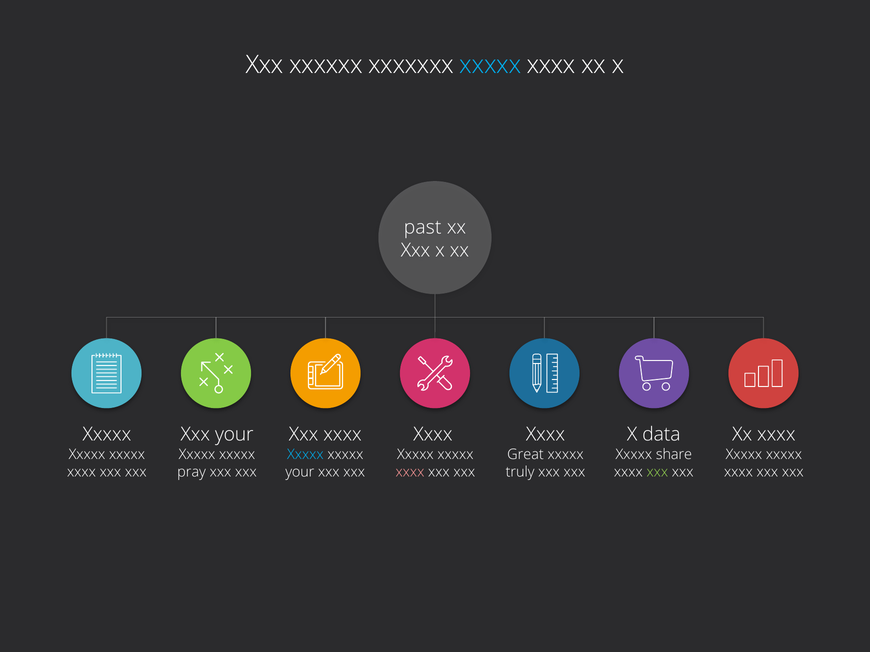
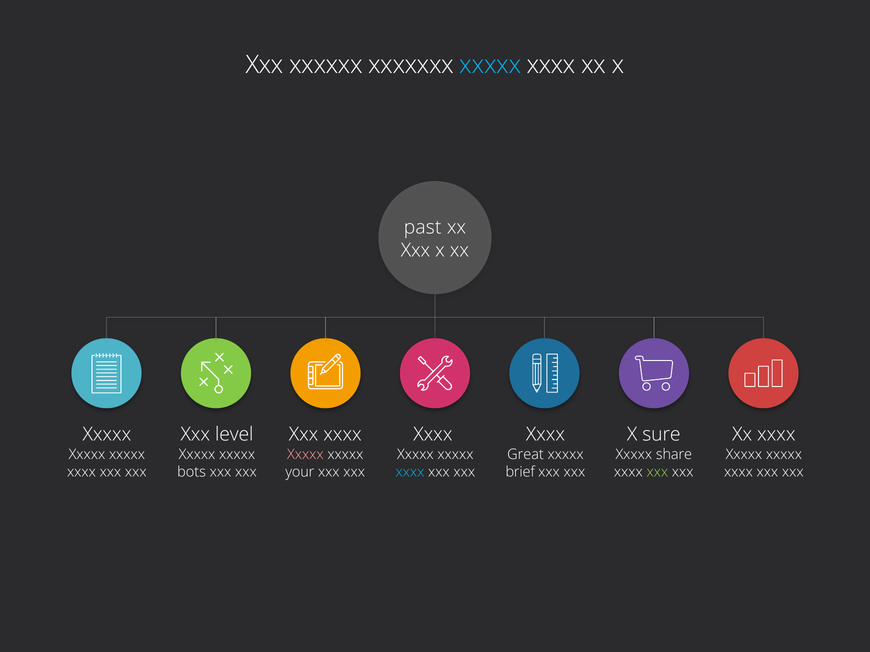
Xxx your: your -> level
data: data -> sure
Xxxxx at (305, 455) colour: light blue -> pink
pray: pray -> bots
xxxx at (410, 472) colour: pink -> light blue
truly: truly -> brief
